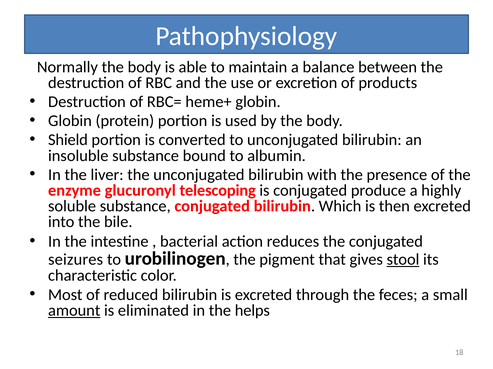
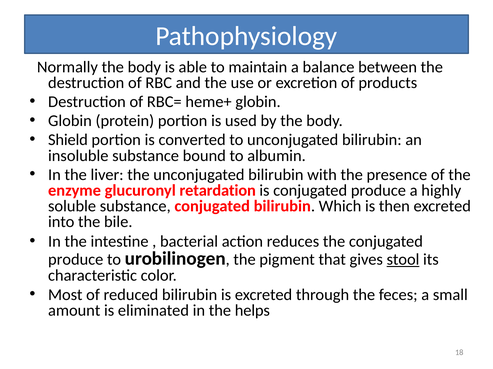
telescoping: telescoping -> retardation
seizures at (76, 260): seizures -> produce
amount underline: present -> none
